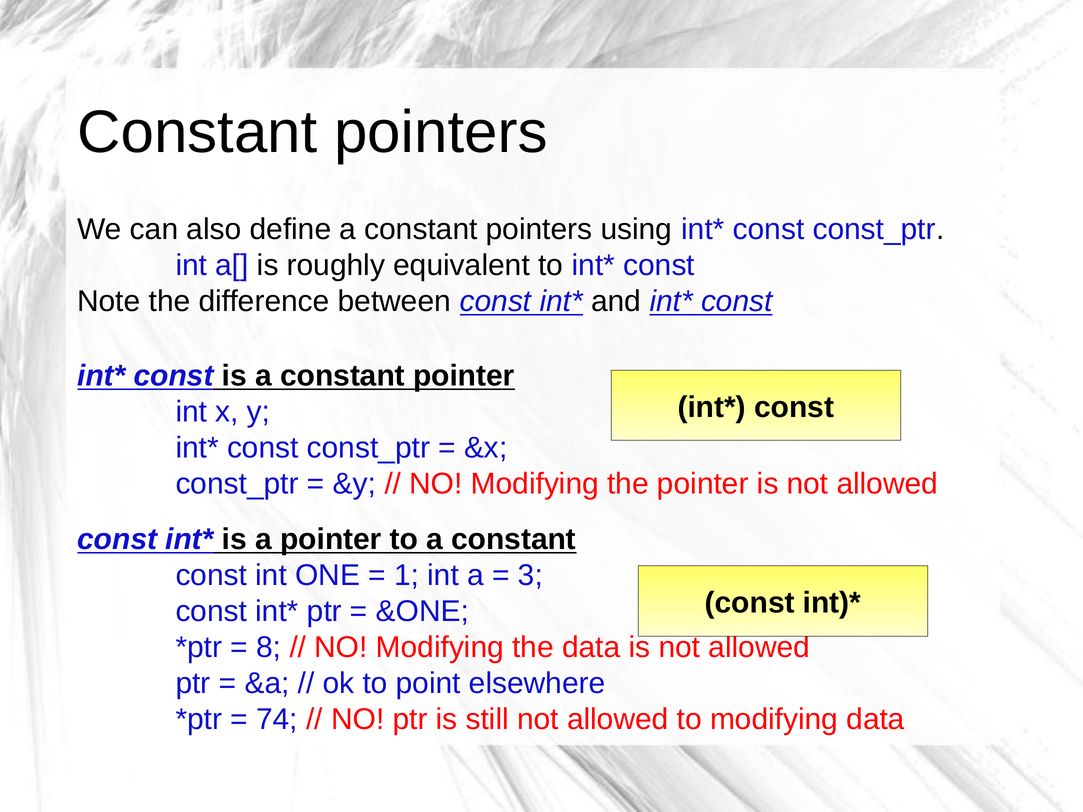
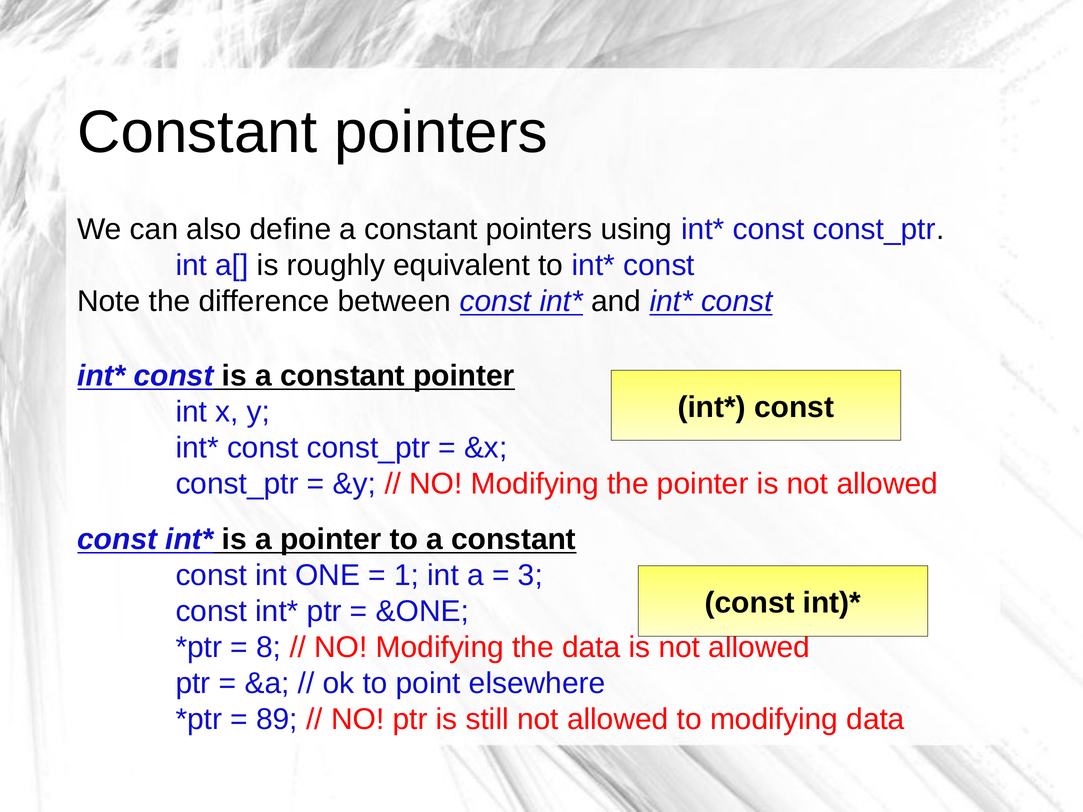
74: 74 -> 89
